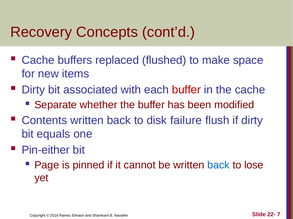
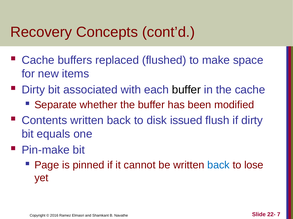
buffer at (186, 90) colour: red -> black
failure: failure -> issued
Pin-either: Pin-either -> Pin-make
